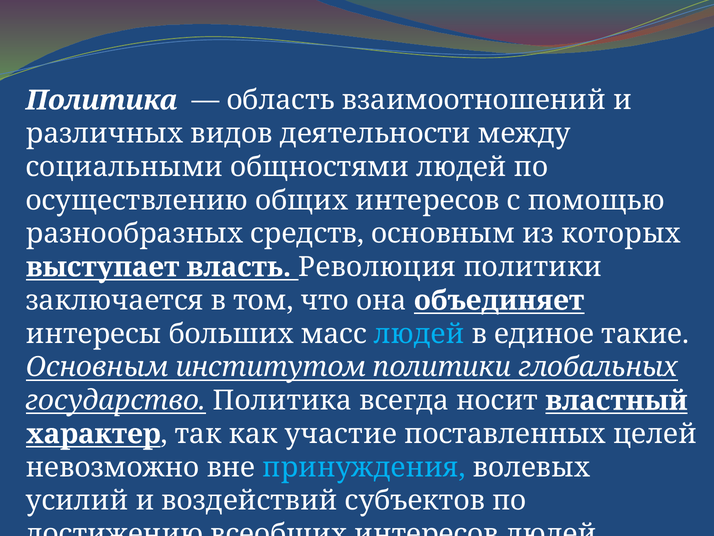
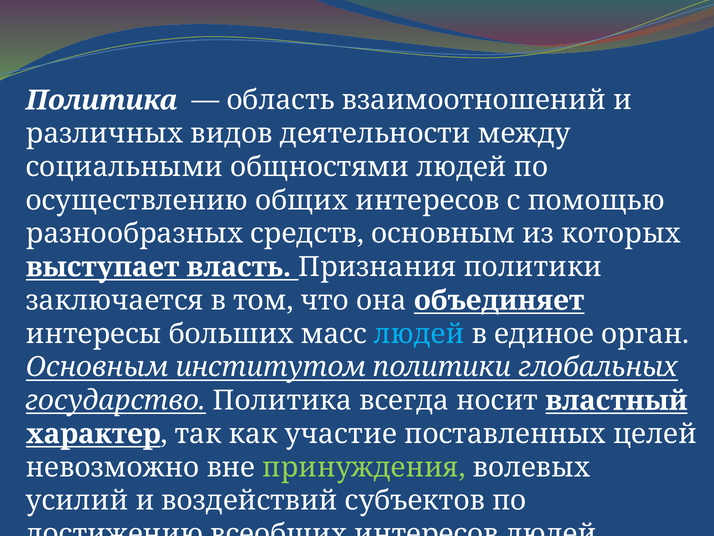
Революция: Революция -> Признания
такие: такие -> орган
принуждения colour: light blue -> light green
